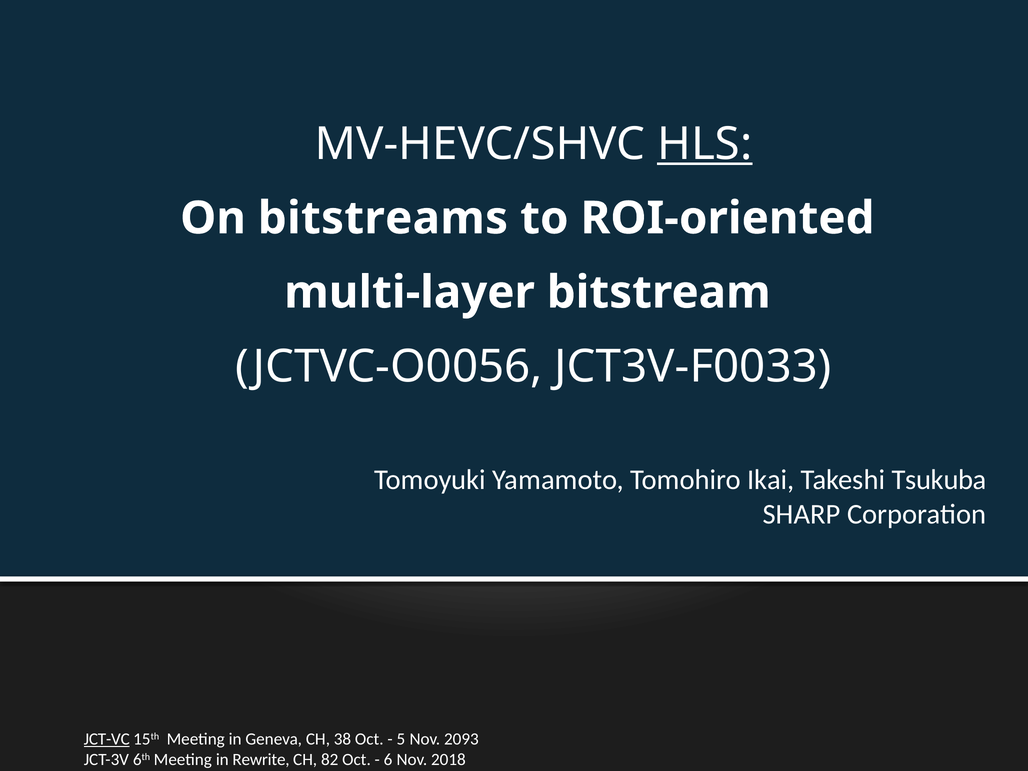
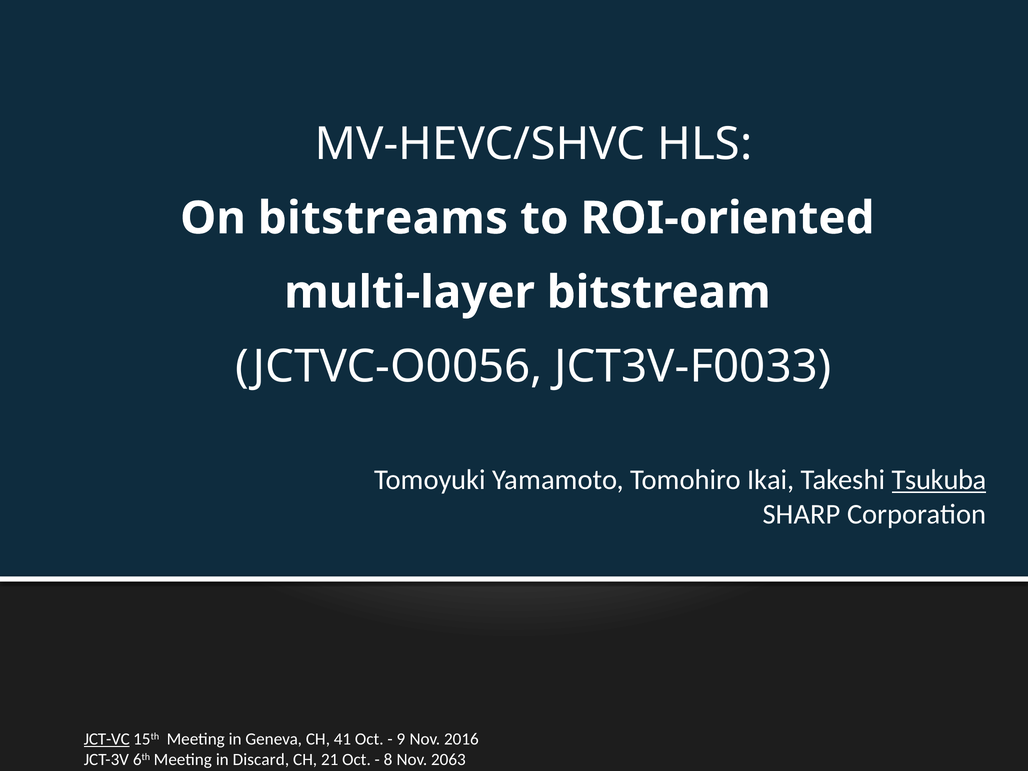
HLS underline: present -> none
Tsukuba underline: none -> present
38: 38 -> 41
5: 5 -> 9
2093: 2093 -> 2016
Rewrite: Rewrite -> Discard
82: 82 -> 21
6: 6 -> 8
2018: 2018 -> 2063
